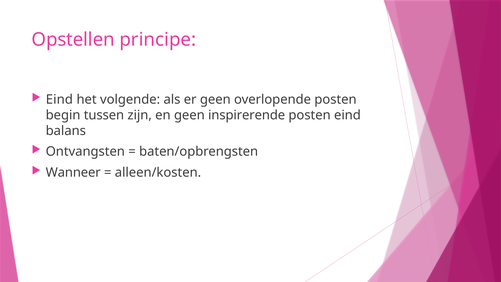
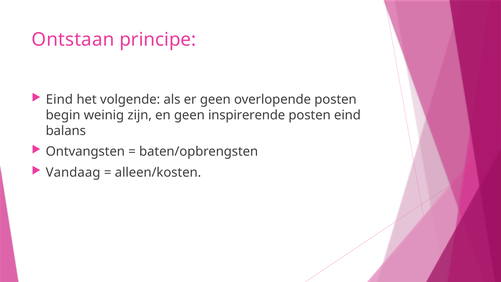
Opstellen: Opstellen -> Ontstaan
tussen: tussen -> weinig
Wanneer: Wanneer -> Vandaag
